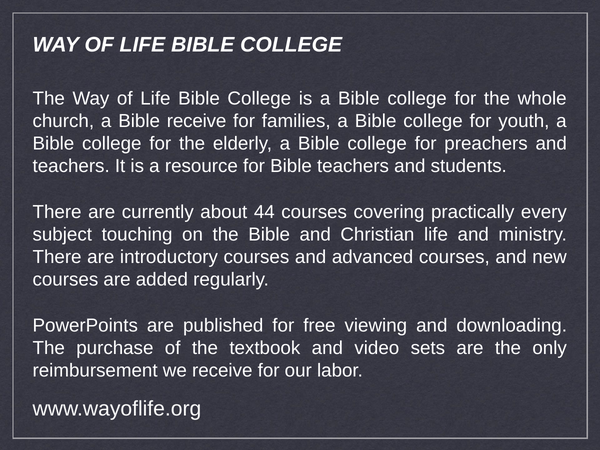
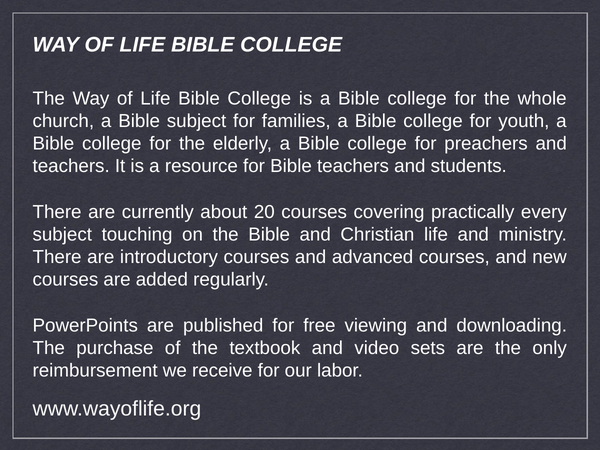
Bible receive: receive -> subject
44: 44 -> 20
